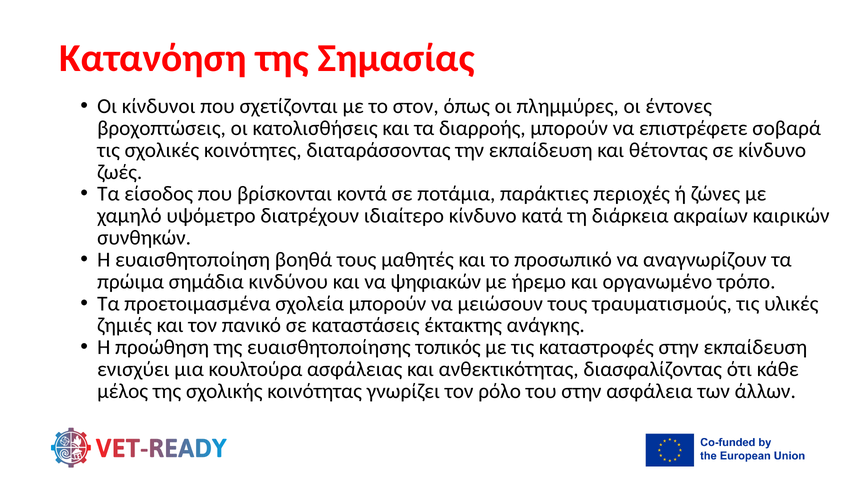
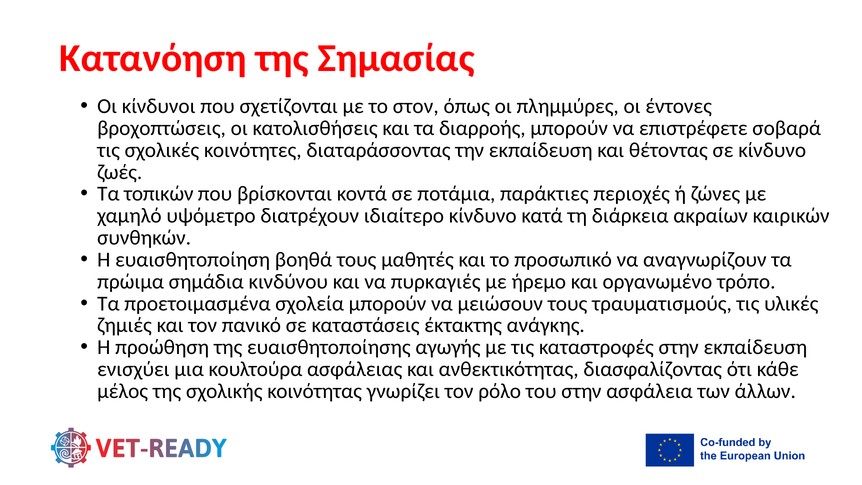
είσοδος: είσοδος -> τοπικών
ψηφιακών: ψηφιακών -> πυρκαγιές
τοπικός: τοπικός -> αγωγής
